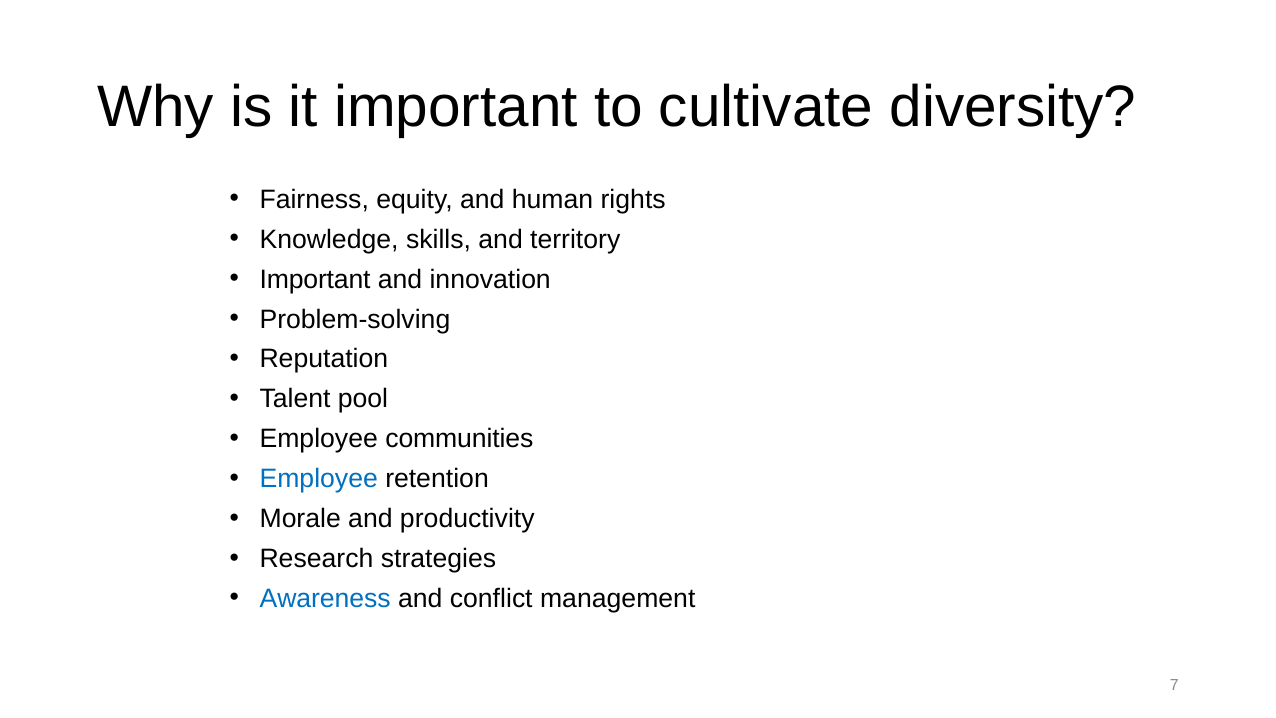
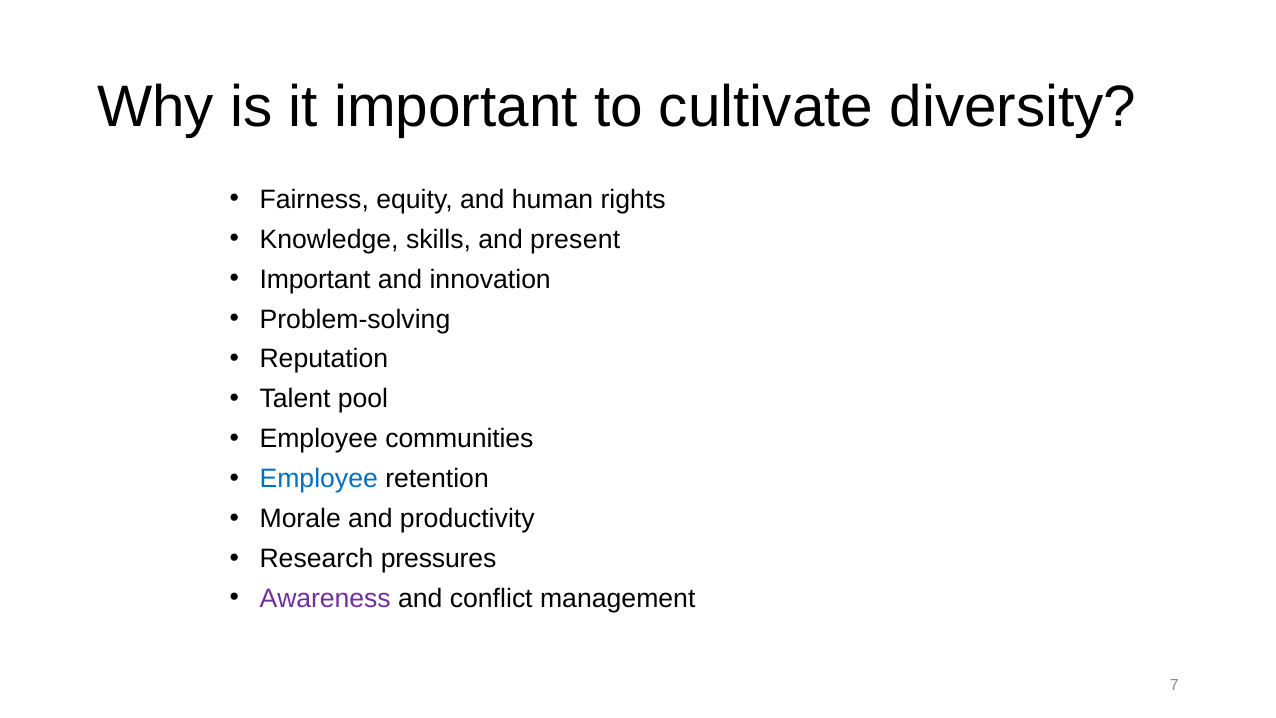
territory: territory -> present
strategies: strategies -> pressures
Awareness colour: blue -> purple
